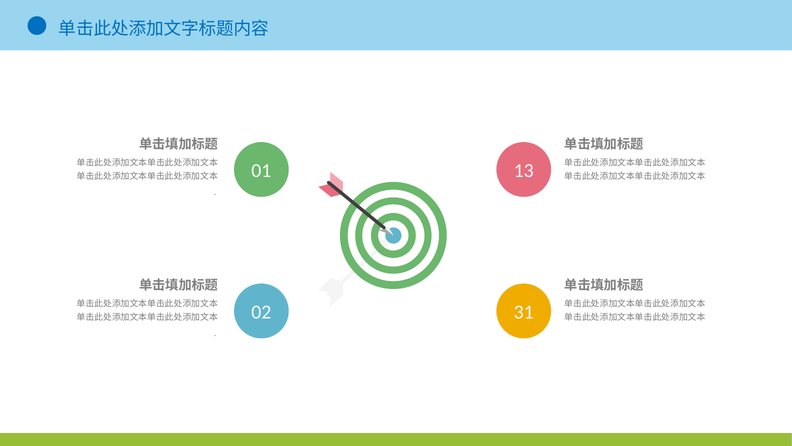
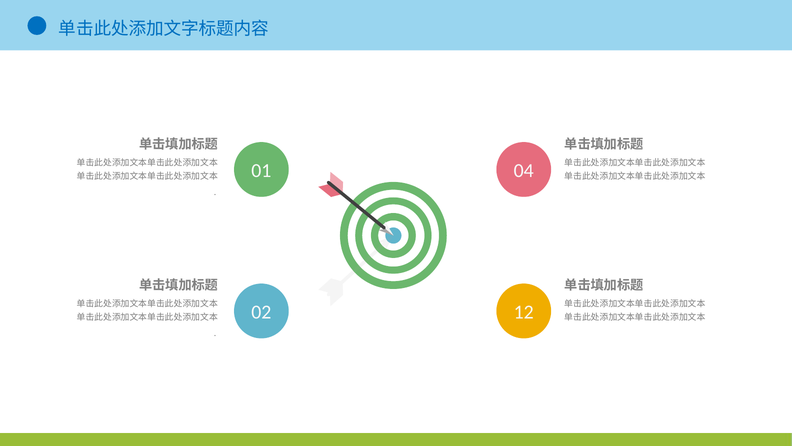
13: 13 -> 04
31: 31 -> 12
